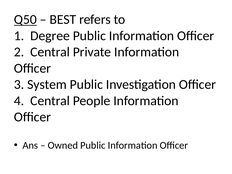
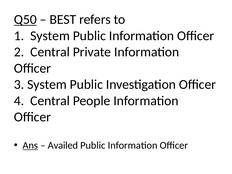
1 Degree: Degree -> System
Ans underline: none -> present
Owned: Owned -> Availed
